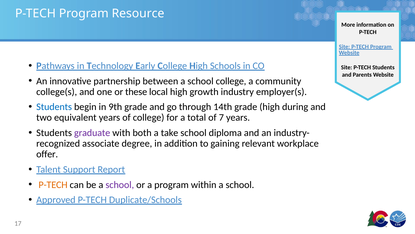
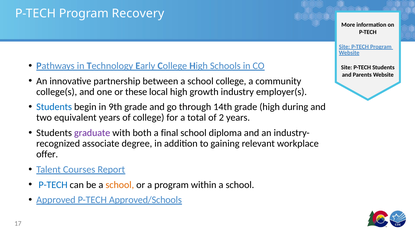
Resource: Resource -> Recovery
7: 7 -> 2
take: take -> final
Support: Support -> Courses
P-TECH at (53, 184) colour: orange -> blue
school at (120, 184) colour: purple -> orange
Duplicate/Schools: Duplicate/Schools -> Approved/Schools
